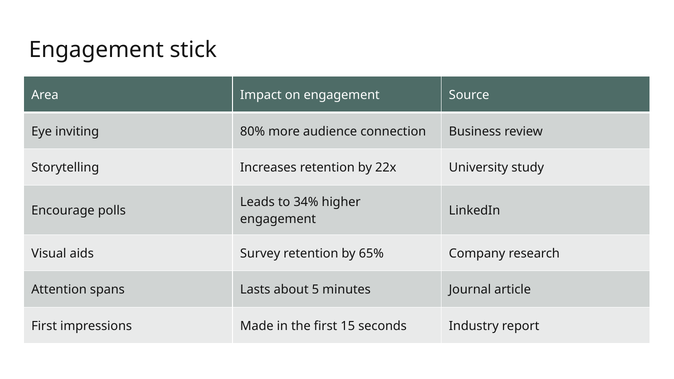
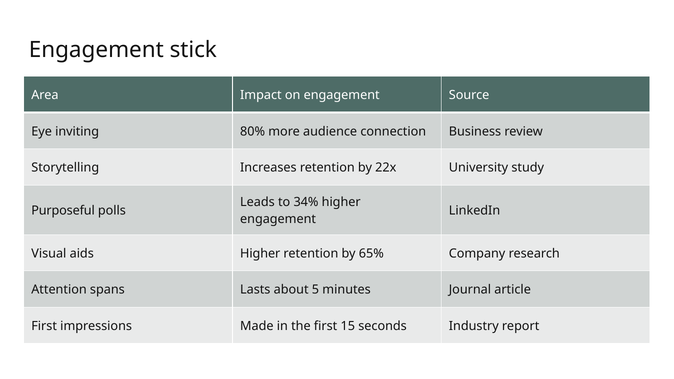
Encourage: Encourage -> Purposeful
aids Survey: Survey -> Higher
